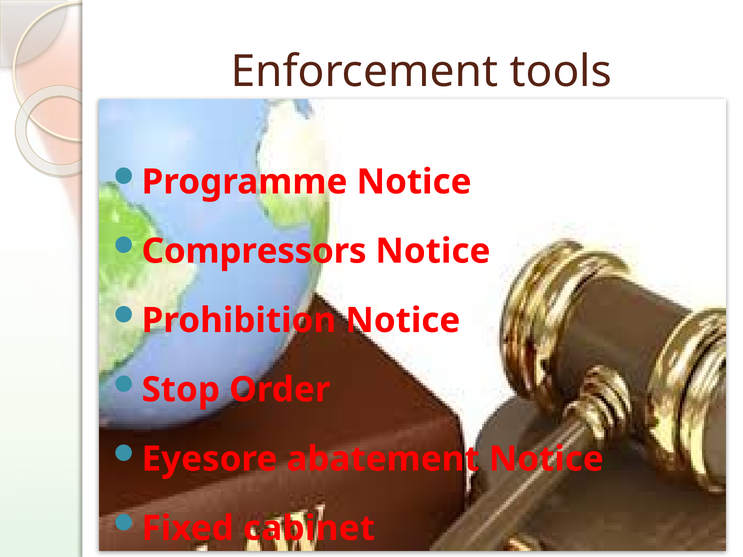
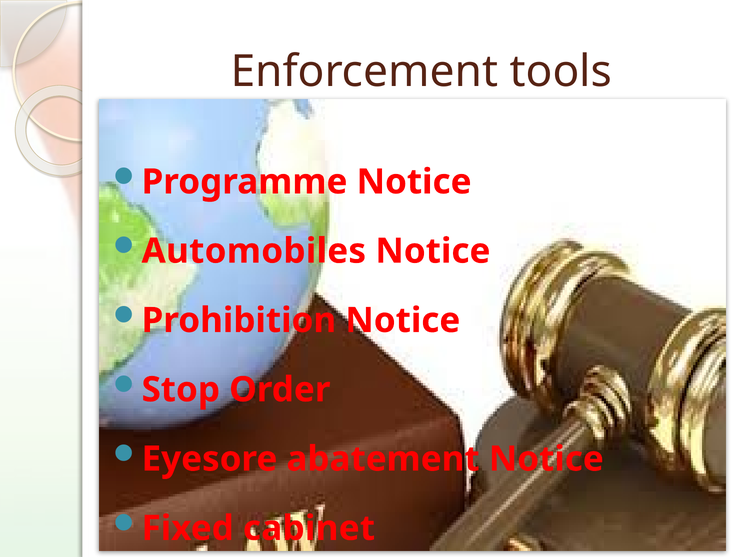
Compressors: Compressors -> Automobiles
